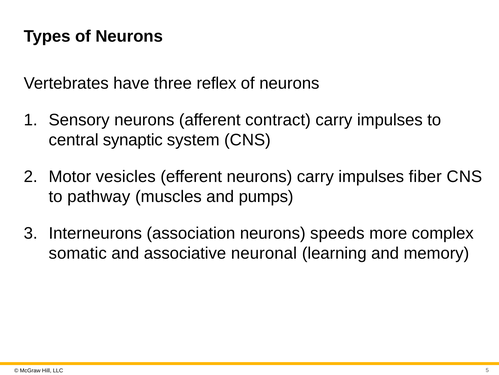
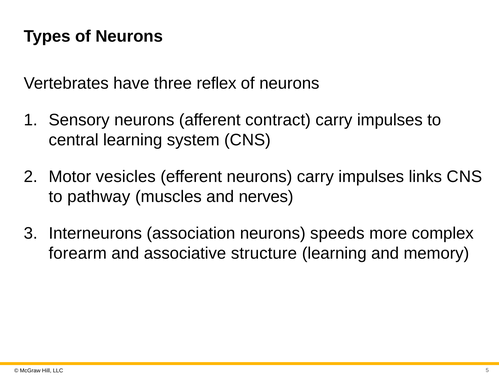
central synaptic: synaptic -> learning
fiber: fiber -> links
pumps: pumps -> nerves
somatic: somatic -> forearm
neuronal: neuronal -> structure
